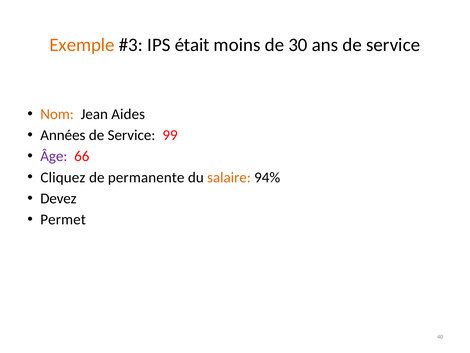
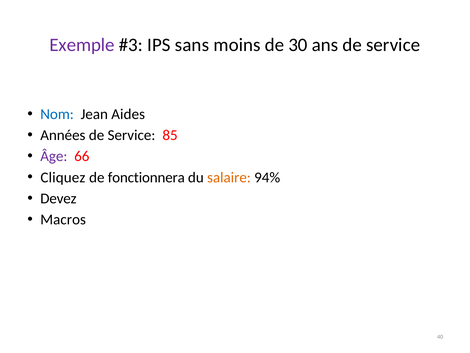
Exemple colour: orange -> purple
était: était -> sans
Nom colour: orange -> blue
99: 99 -> 85
permanente: permanente -> fonctionnera
Permet: Permet -> Macros
